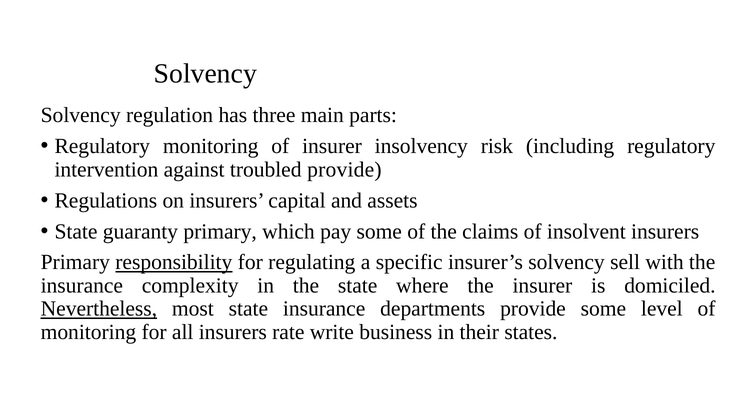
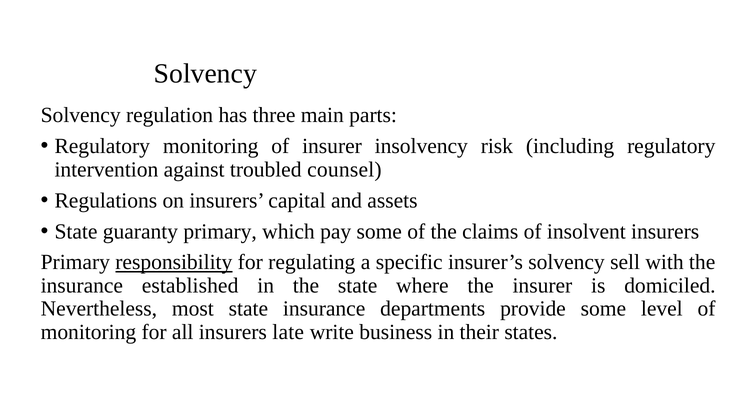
troubled provide: provide -> counsel
complexity: complexity -> established
Nevertheless underline: present -> none
rate: rate -> late
